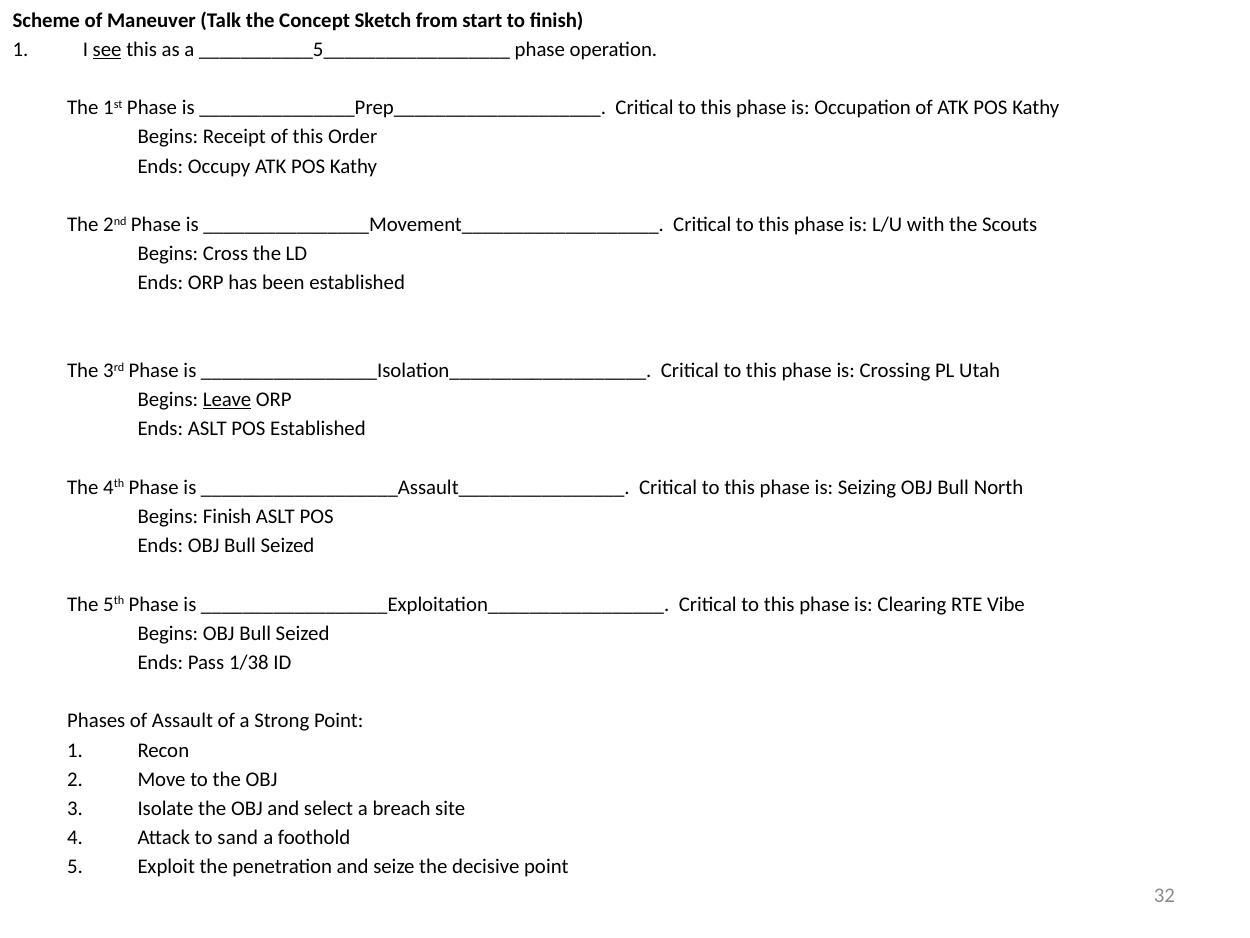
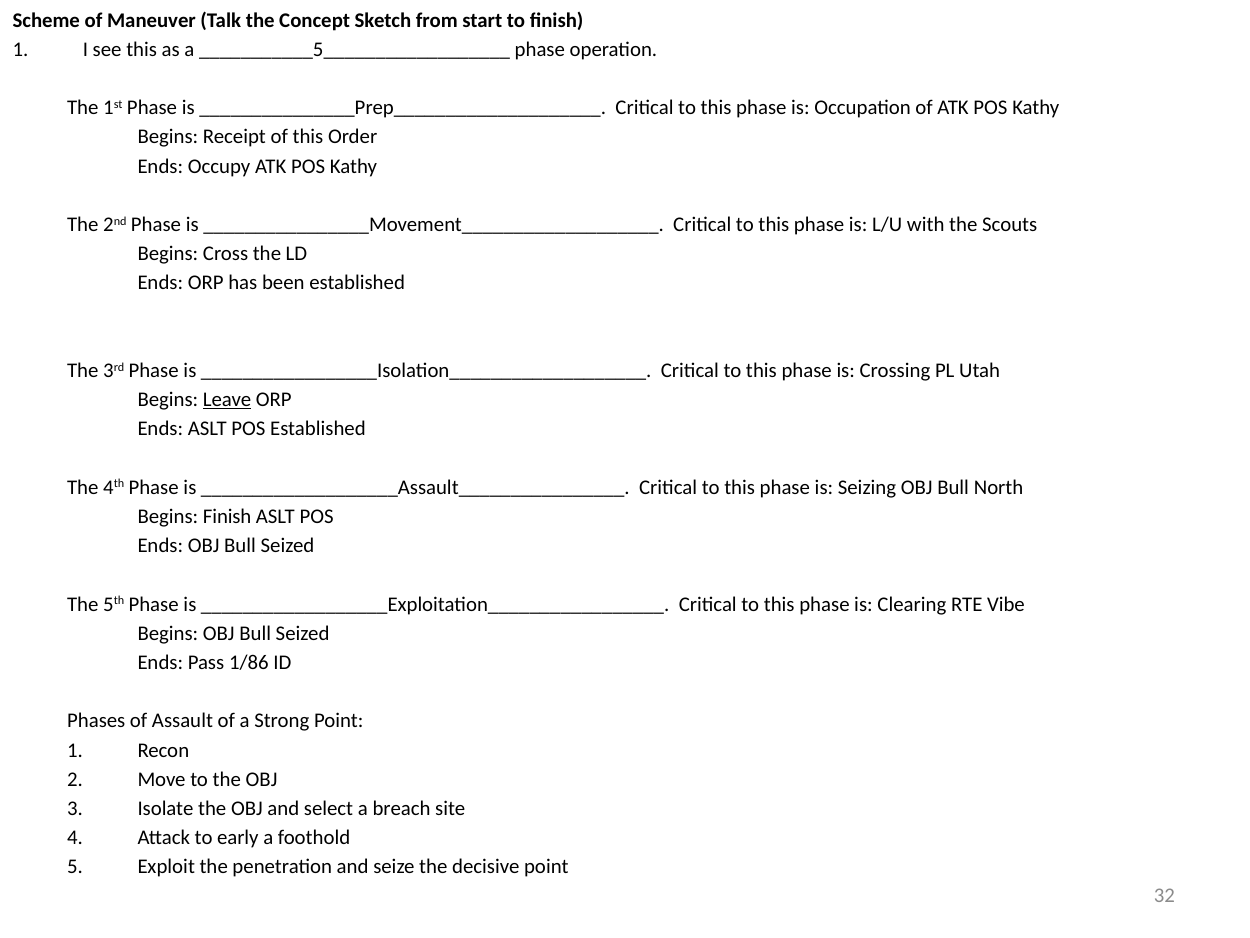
see underline: present -> none
1/38: 1/38 -> 1/86
sand: sand -> early
